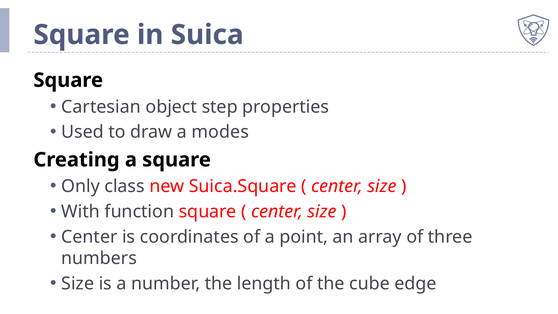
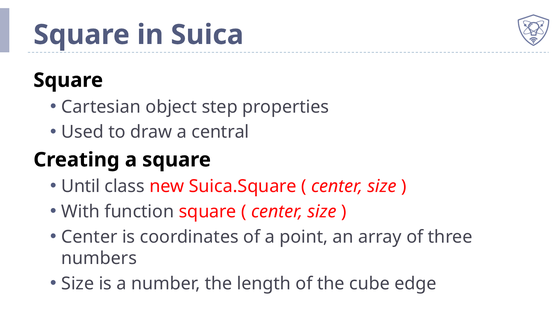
modes: modes -> central
Only: Only -> Until
